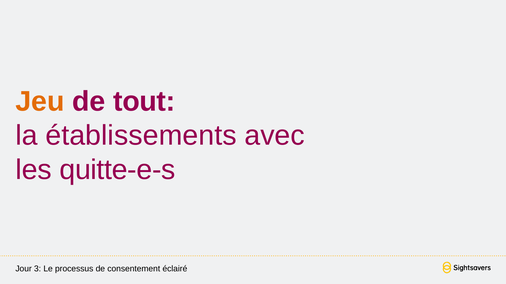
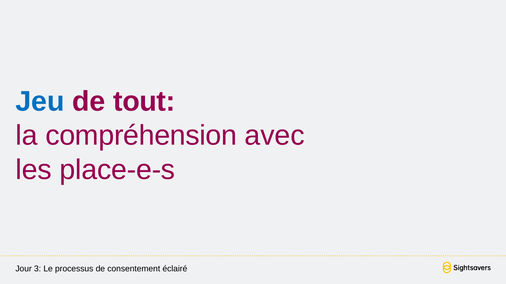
Jeu colour: orange -> blue
établissements: établissements -> compréhension
quitte-e-s: quitte-e-s -> place-e-s
